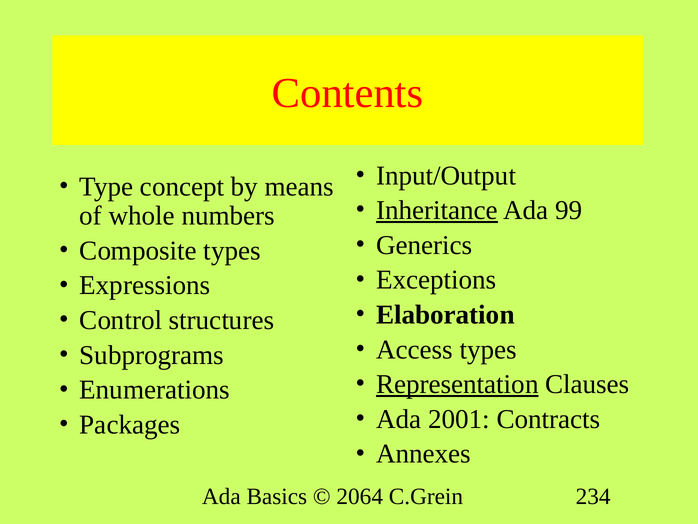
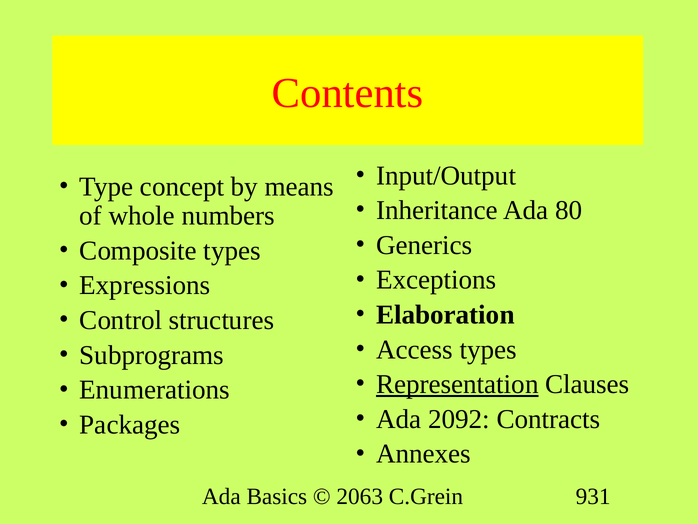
Inheritance underline: present -> none
99: 99 -> 80
2001: 2001 -> 2092
2064: 2064 -> 2063
234: 234 -> 931
